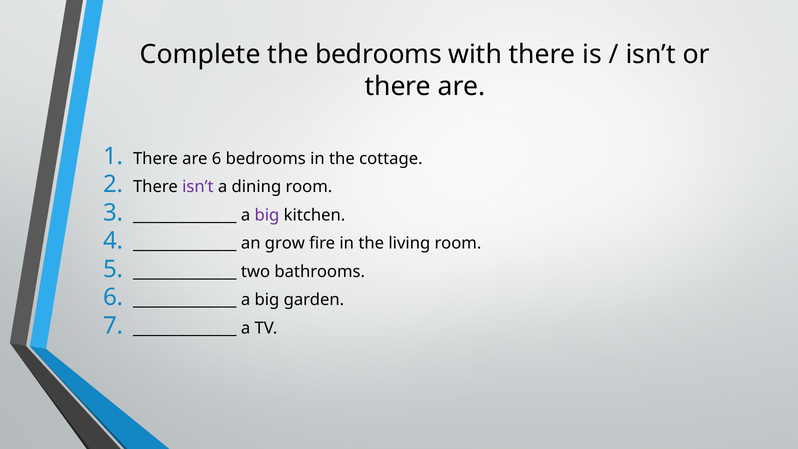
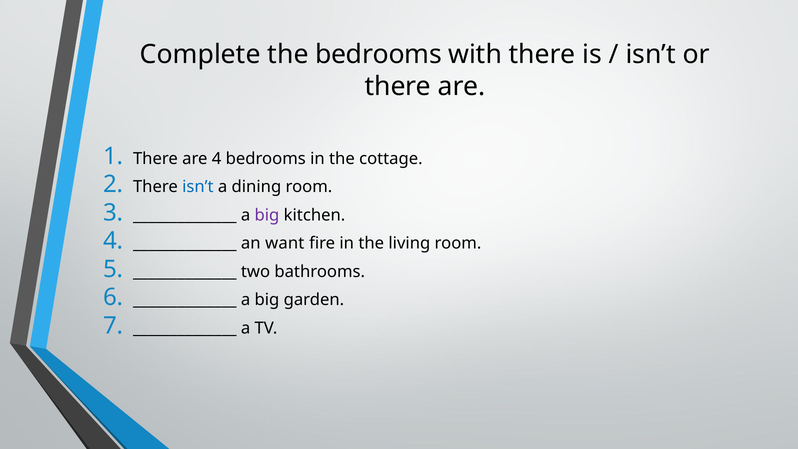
are 6: 6 -> 4
isn’t at (198, 187) colour: purple -> blue
grow: grow -> want
